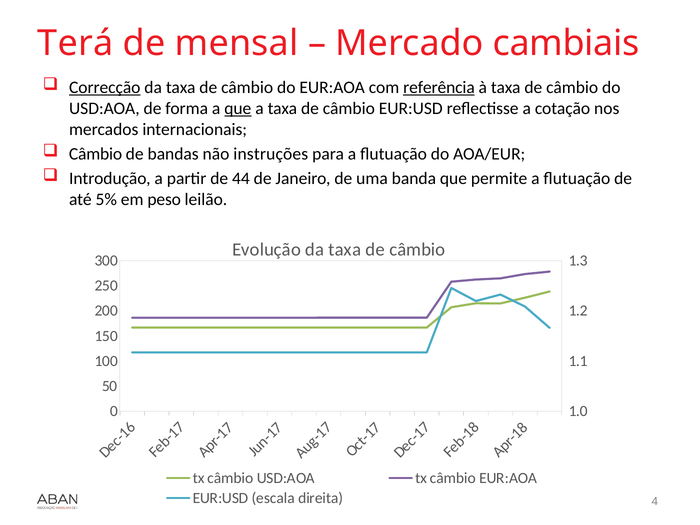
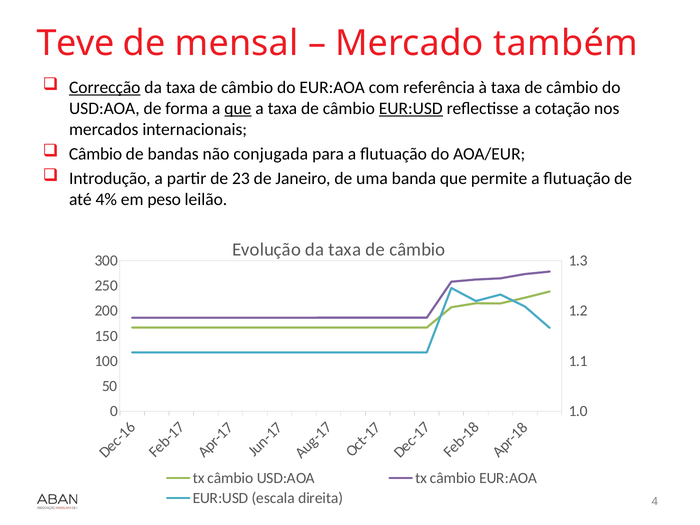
Terá: Terá -> Teve
cambiais: cambiais -> também
referência underline: present -> none
EUR:USD at (411, 109) underline: none -> present
instruções: instruções -> conjugada
44: 44 -> 23
5%: 5% -> 4%
